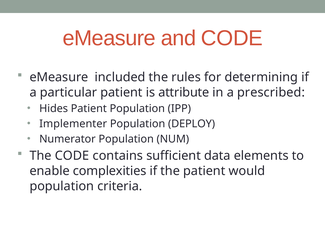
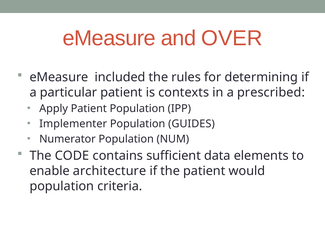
and CODE: CODE -> OVER
attribute: attribute -> contexts
Hides: Hides -> Apply
DEPLOY: DEPLOY -> GUIDES
complexities: complexities -> architecture
